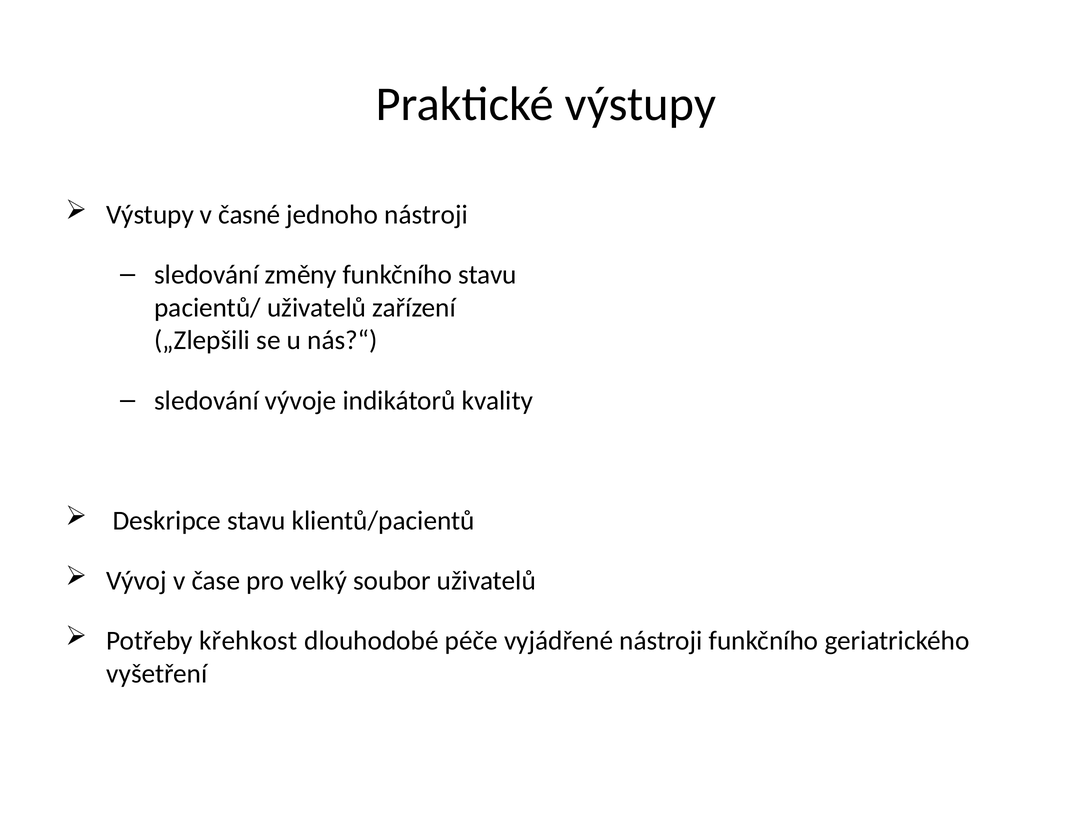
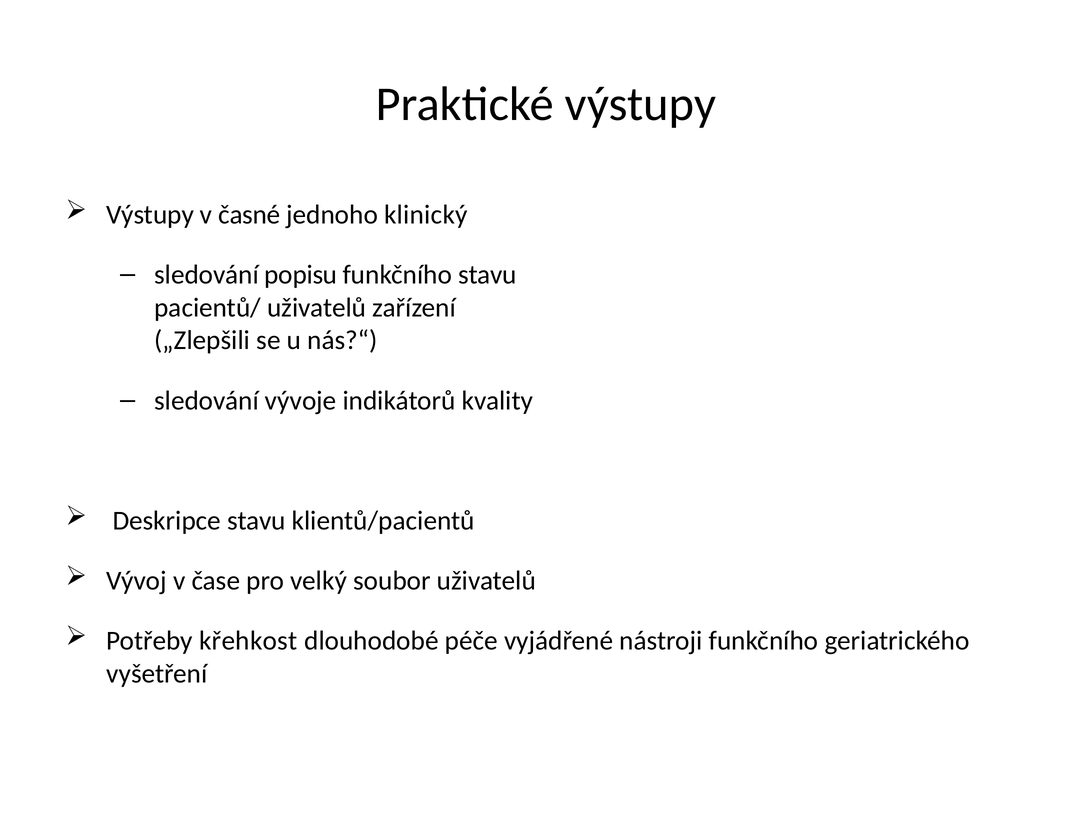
jednoho nástroji: nástroji -> klinický
změny: změny -> popisu
